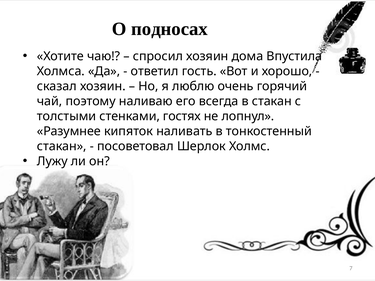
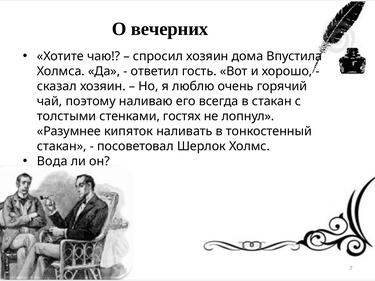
подносах: подносах -> вечерних
Лужу: Лужу -> Вода
